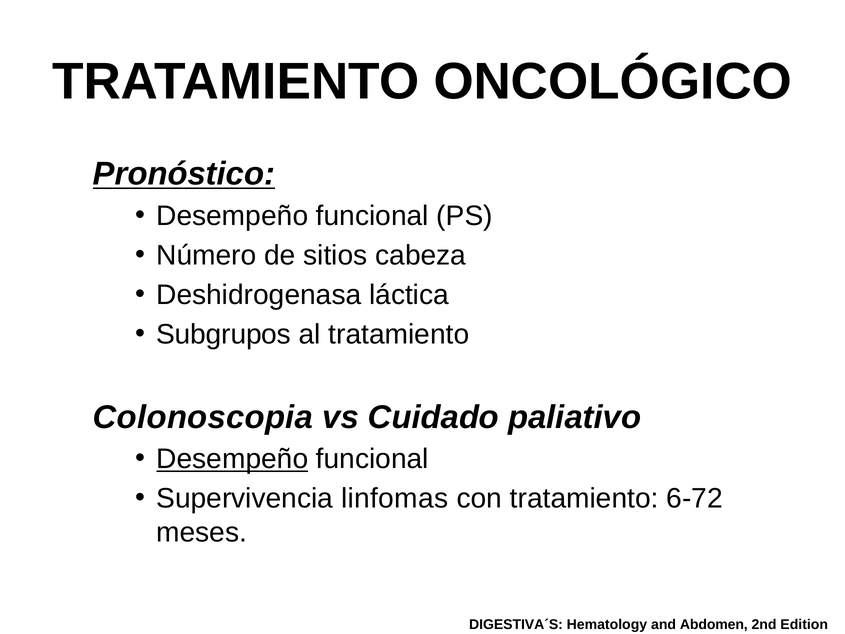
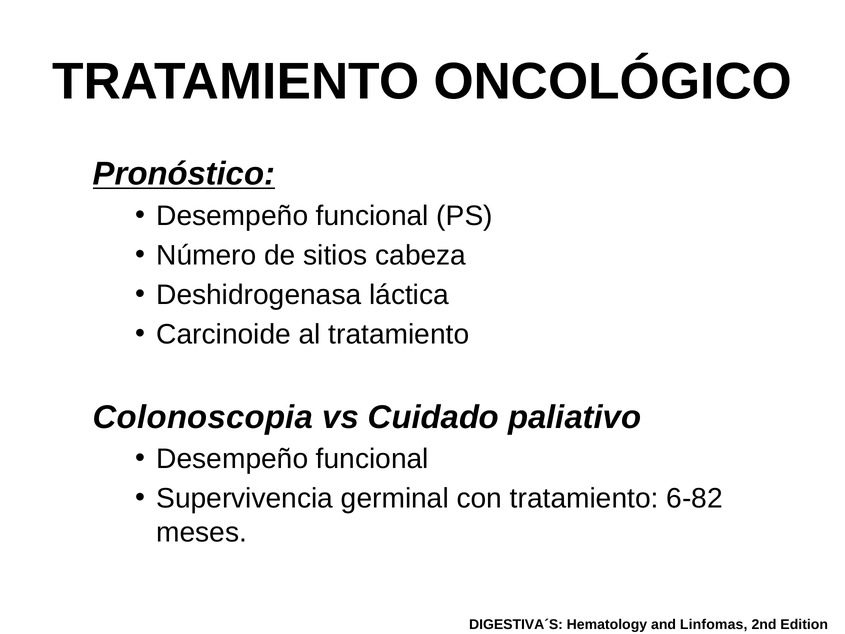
Subgrupos: Subgrupos -> Carcinoide
Desempeño at (232, 459) underline: present -> none
linfomas: linfomas -> germinal
6-72: 6-72 -> 6-82
Abdomen: Abdomen -> Linfomas
